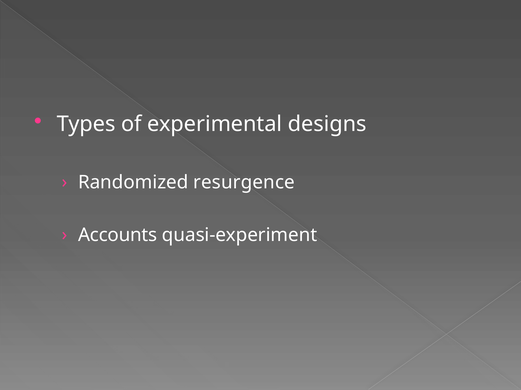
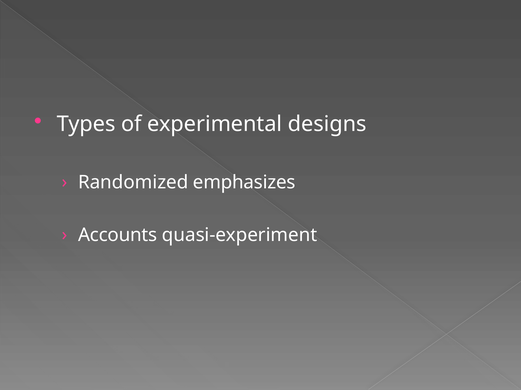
resurgence: resurgence -> emphasizes
